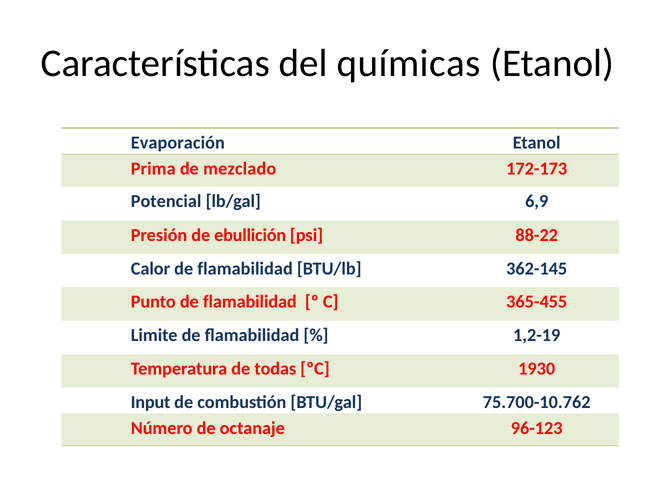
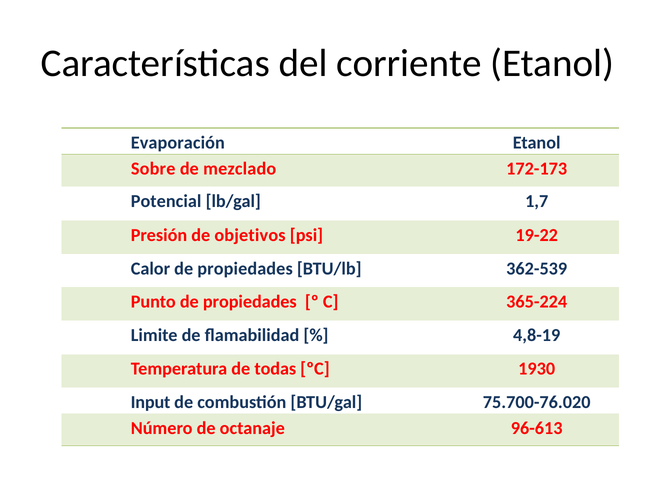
químicas: químicas -> corriente
Prima: Prima -> Sobre
6,9: 6,9 -> 1,7
ebullición: ebullición -> objetivos
88-22: 88-22 -> 19-22
Calor de flamabilidad: flamabilidad -> propiedades
362-145: 362-145 -> 362-539
Punto de flamabilidad: flamabilidad -> propiedades
365-455: 365-455 -> 365-224
1,2-19: 1,2-19 -> 4,8-19
75.700-10.762: 75.700-10.762 -> 75.700-76.020
96-123: 96-123 -> 96-613
